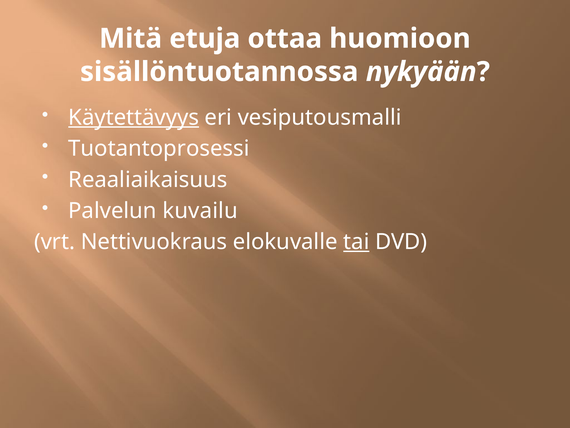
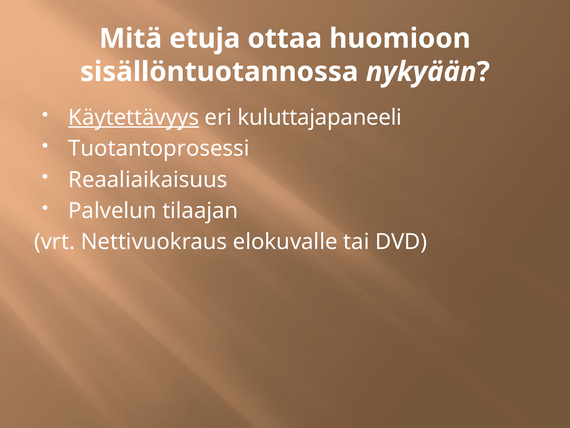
vesiputousmalli: vesiputousmalli -> kuluttajapaneeli
kuvailu: kuvailu -> tilaajan
tai underline: present -> none
